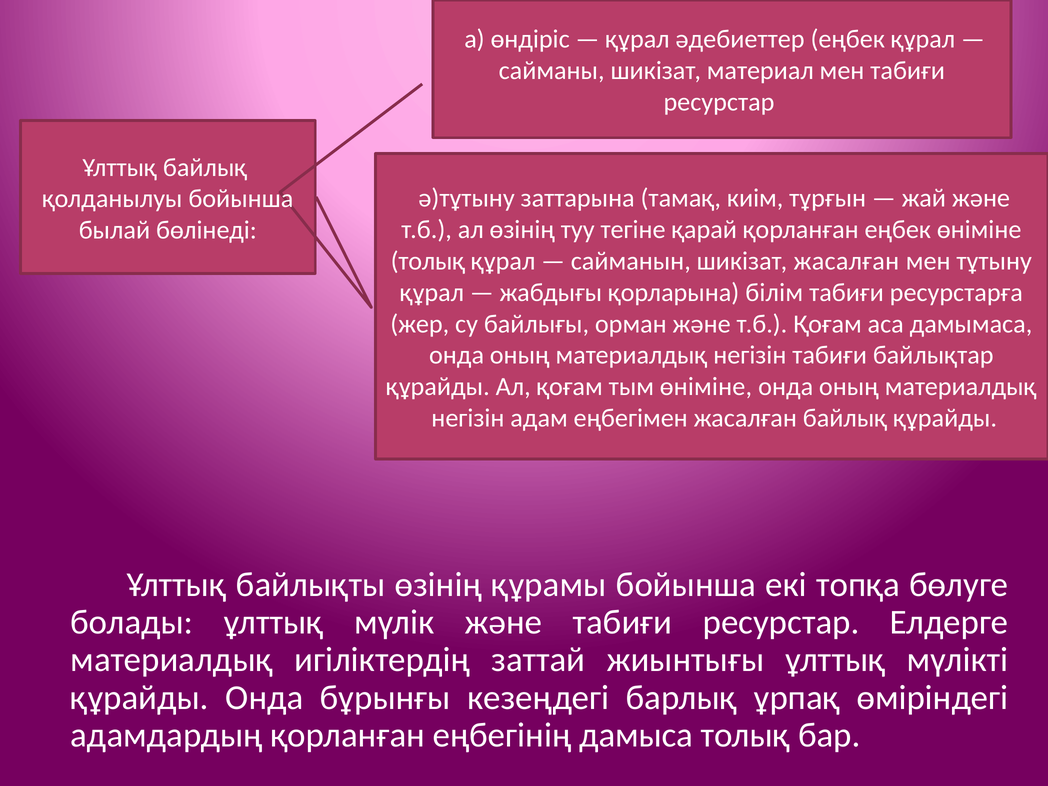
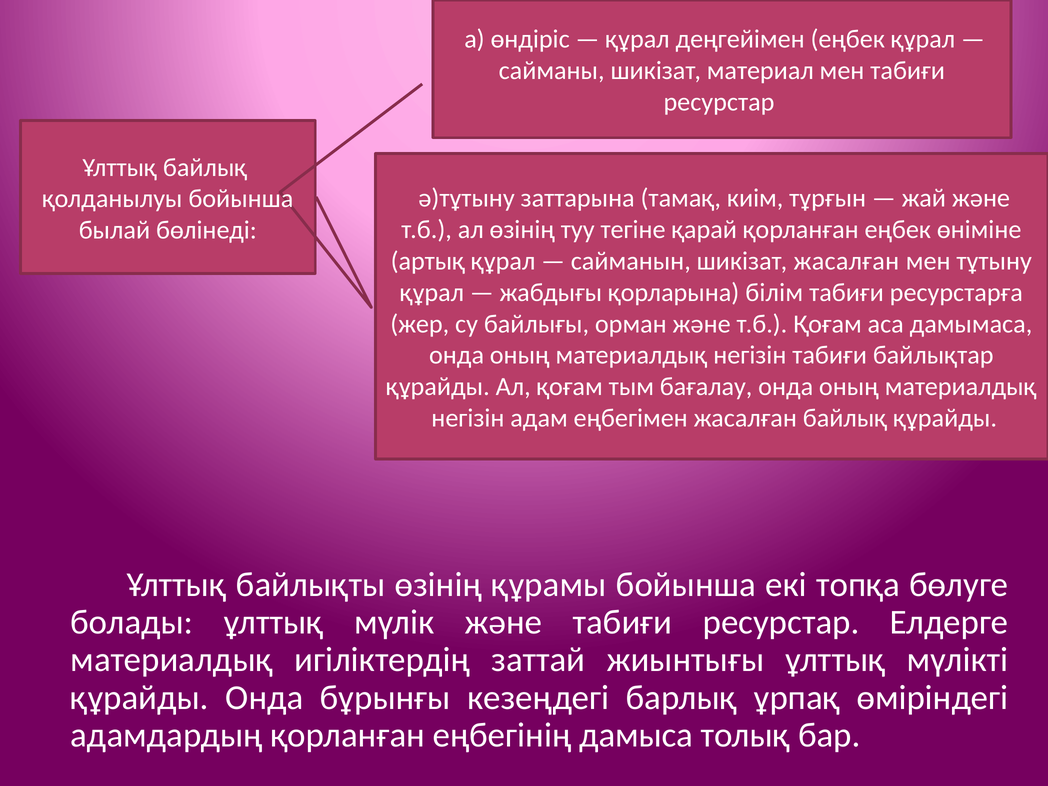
әдебиеттер: әдебиеттер -> деңгейімен
толық at (428, 261): толық -> артық
тым өніміне: өніміне -> бағалау
